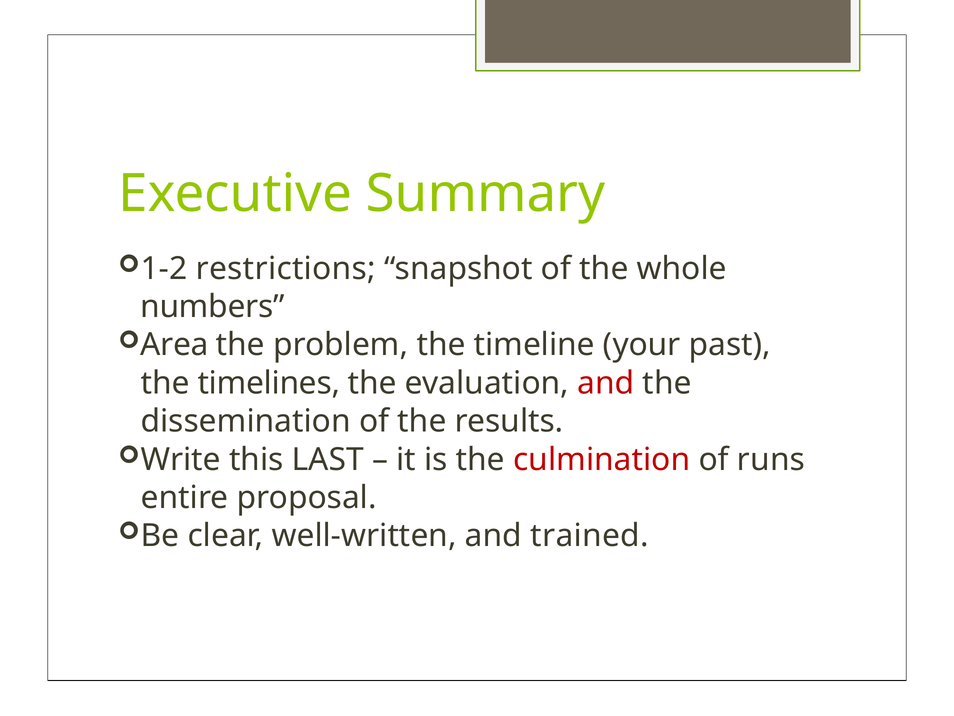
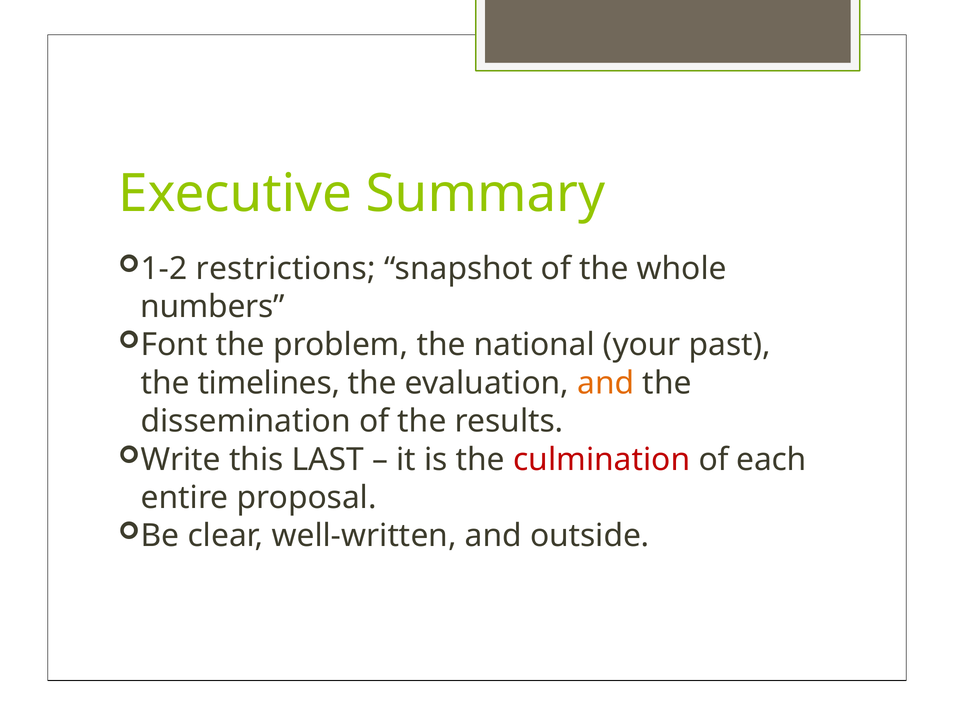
Area: Area -> Font
timeline: timeline -> national
and at (606, 383) colour: red -> orange
runs: runs -> each
trained: trained -> outside
